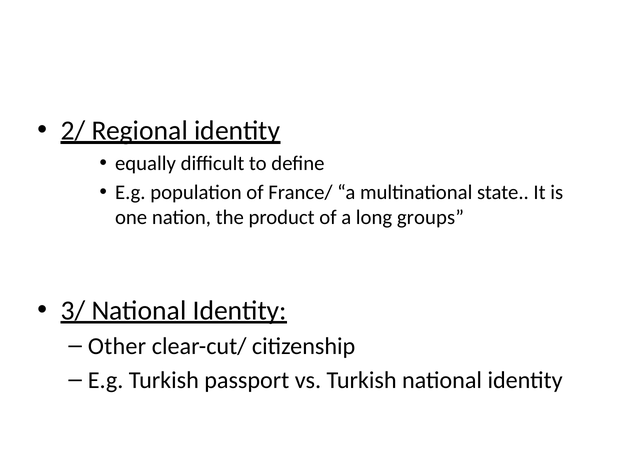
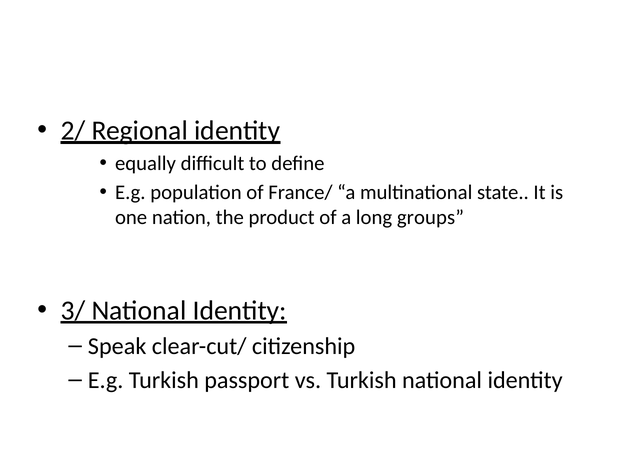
Other: Other -> Speak
